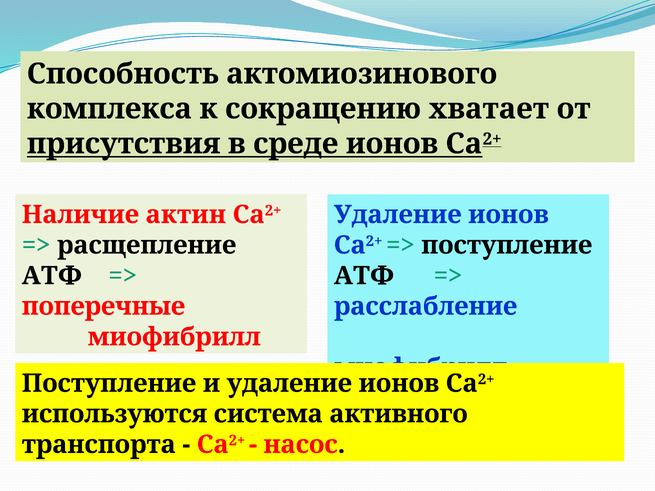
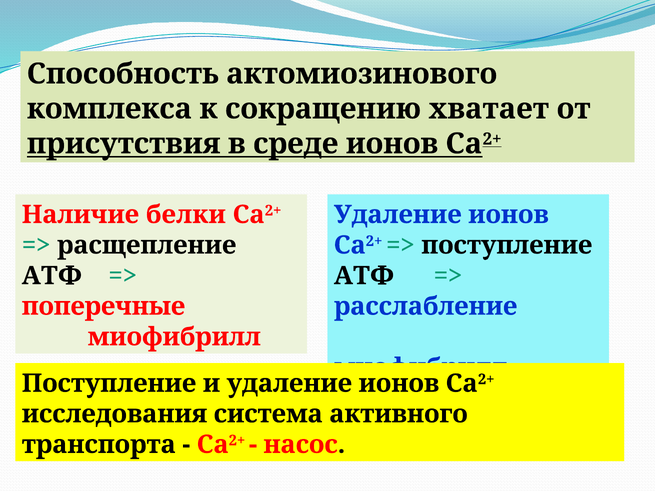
актин: актин -> белки
используются: используются -> исследования
